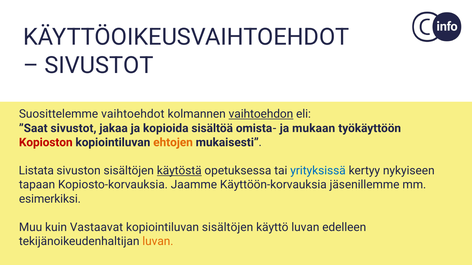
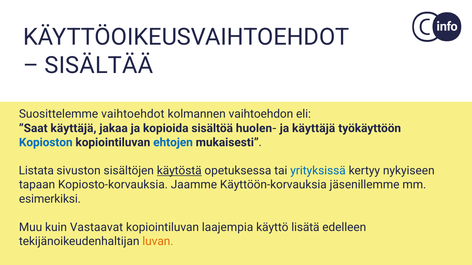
SIVUSTOT at (99, 66): SIVUSTOT -> SISÄLTÄÄ
vaihtoehdon underline: present -> none
”Saat sivustot: sivustot -> käyttäjä
omista-: omista- -> huolen-
ja mukaan: mukaan -> käyttäjä
Kopioston colour: red -> blue
ehtojen colour: orange -> blue
kopiointiluvan sisältöjen: sisältöjen -> laajempia
käyttö luvan: luvan -> lisätä
